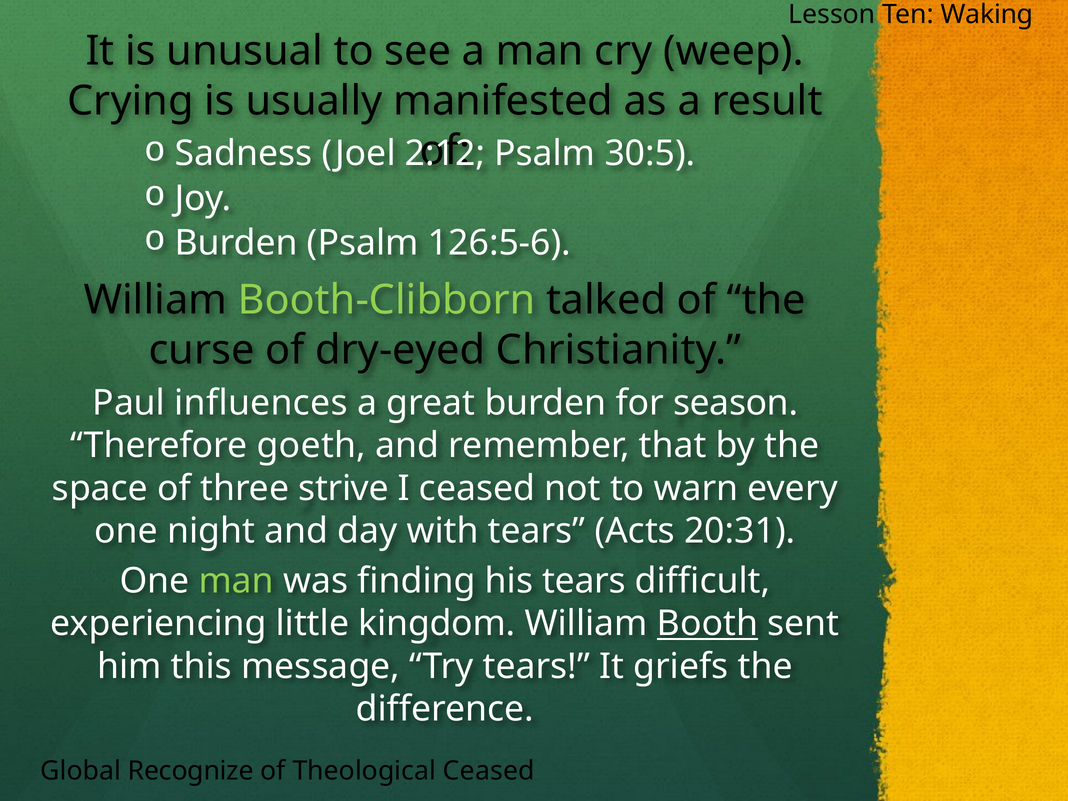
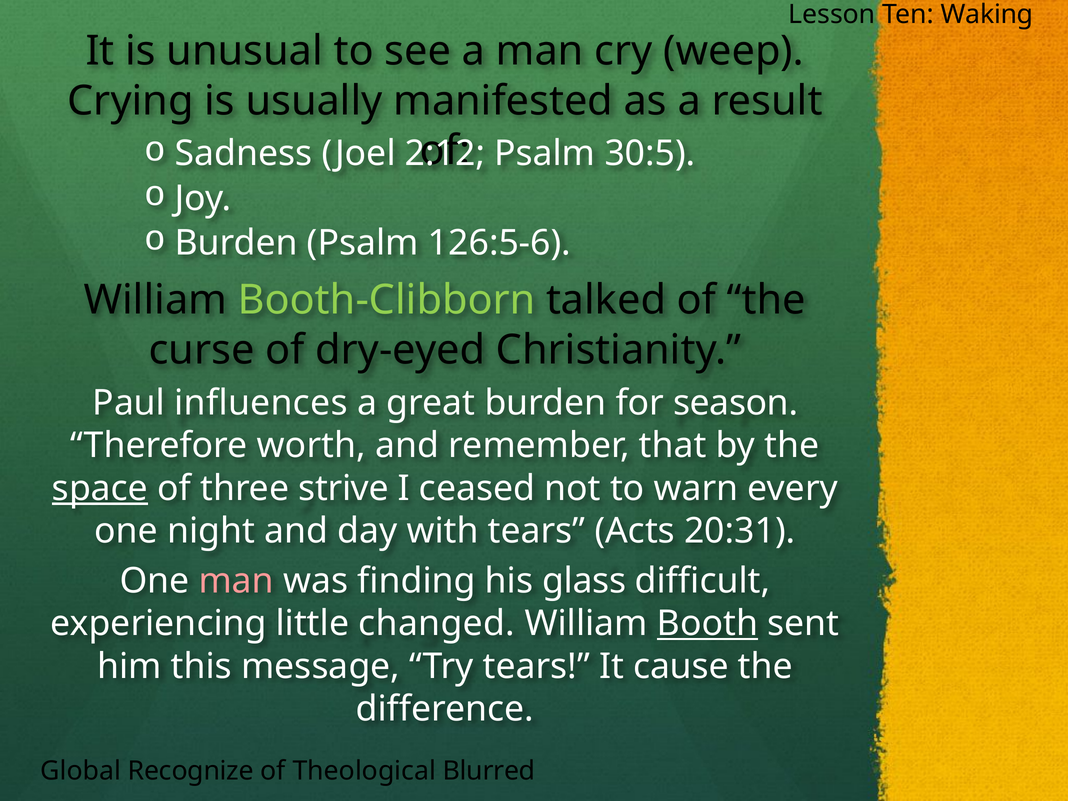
goeth: goeth -> worth
space underline: none -> present
man at (236, 581) colour: light green -> pink
his tears: tears -> glass
kingdom: kingdom -> changed
griefs: griefs -> cause
Theological Ceased: Ceased -> Blurred
